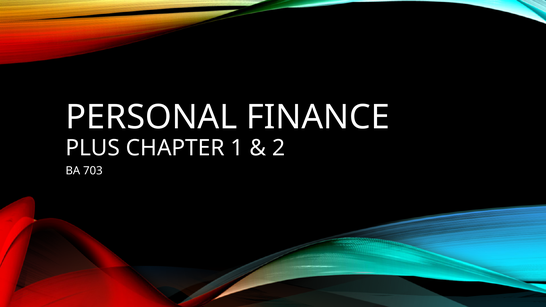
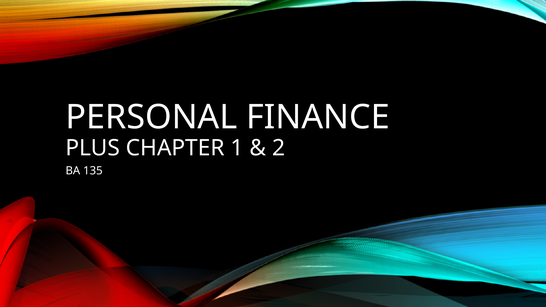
703: 703 -> 135
